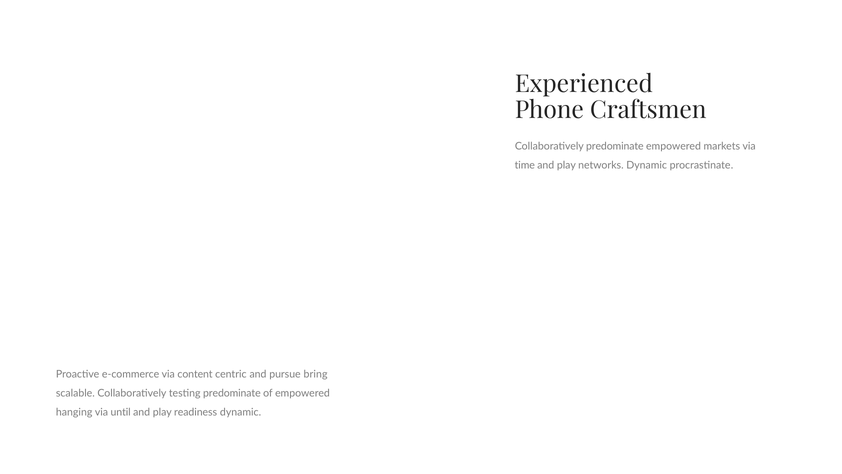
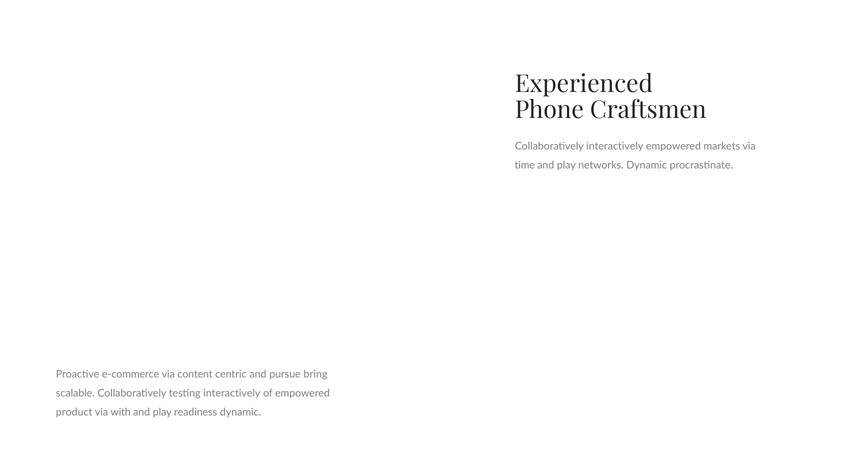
Collaboratively predominate: predominate -> interactively
testing predominate: predominate -> interactively
hanging: hanging -> product
until: until -> with
